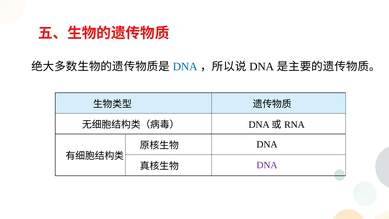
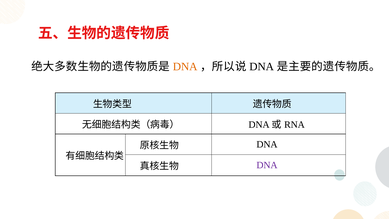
DNA at (185, 67) colour: blue -> orange
